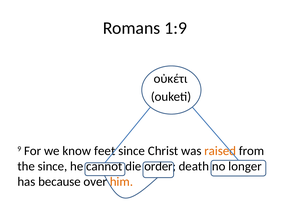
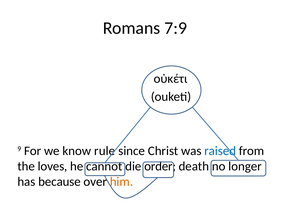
1:9: 1:9 -> 7:9
feet: feet -> rule
raised colour: orange -> blue
the since: since -> loves
